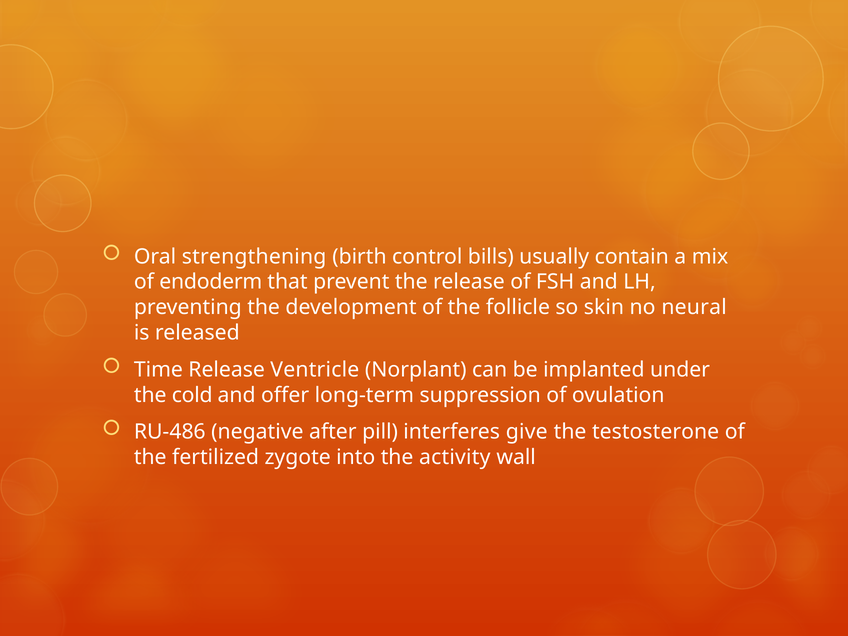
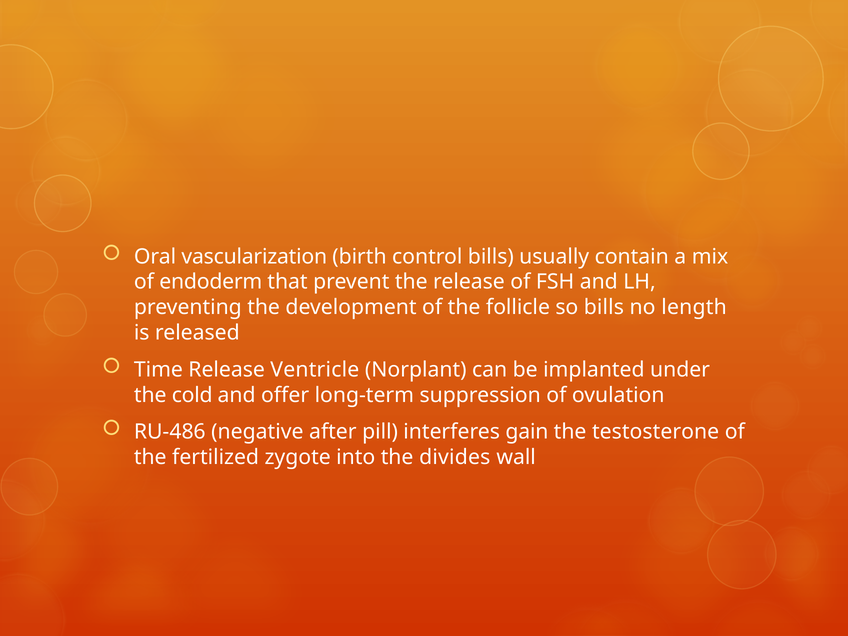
strengthening: strengthening -> vascularization
so skin: skin -> bills
neural: neural -> length
give: give -> gain
activity: activity -> divides
